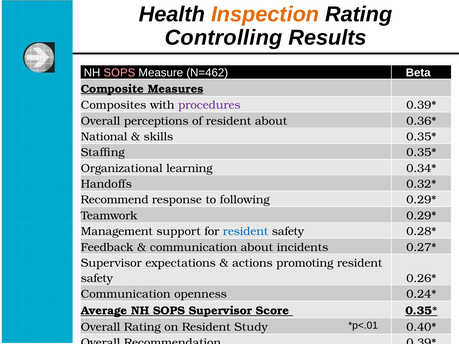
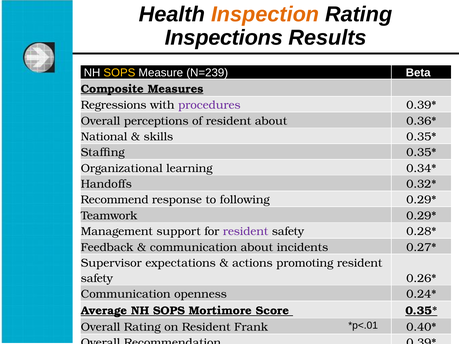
Controlling: Controlling -> Inspections
SOPS at (119, 73) colour: pink -> yellow
N=462: N=462 -> N=239
Composites: Composites -> Regressions
resident at (246, 232) colour: blue -> purple
SOPS Supervisor: Supervisor -> Mortimore
Study: Study -> Frank
